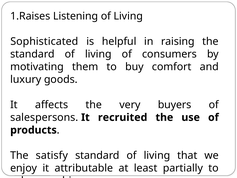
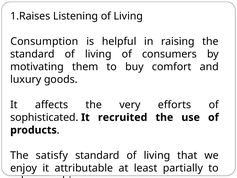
Sophisticated: Sophisticated -> Consumption
buyers: buyers -> efforts
salespersons: salespersons -> sophisticated
